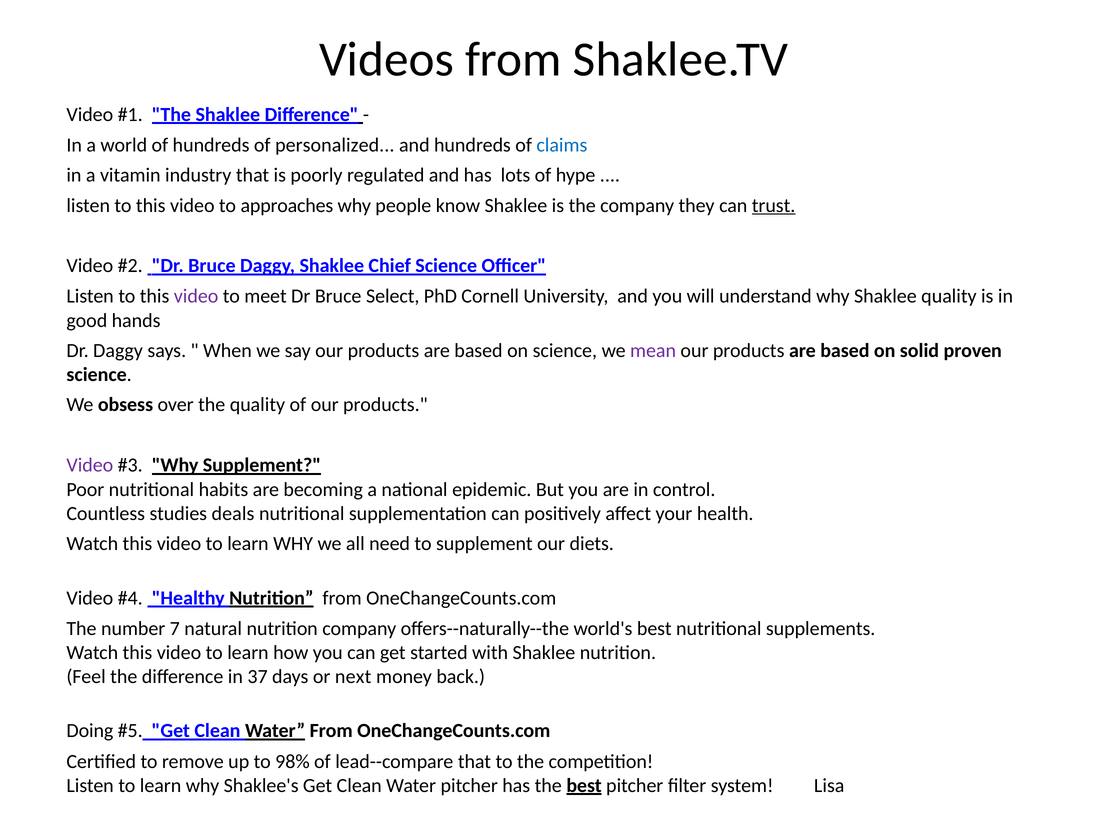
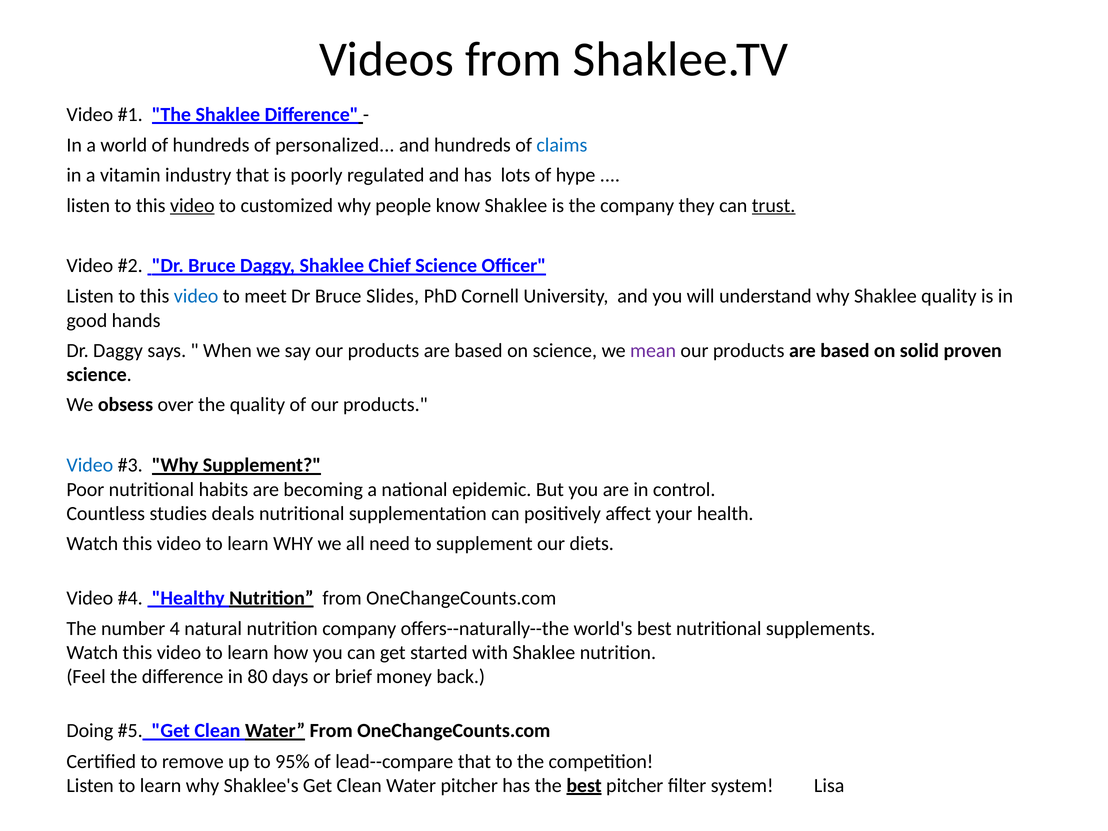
video at (192, 205) underline: none -> present
approaches: approaches -> customized
video at (196, 296) colour: purple -> blue
Select: Select -> Slides
Video at (90, 465) colour: purple -> blue
7: 7 -> 4
37: 37 -> 80
next: next -> brief
98%: 98% -> 95%
